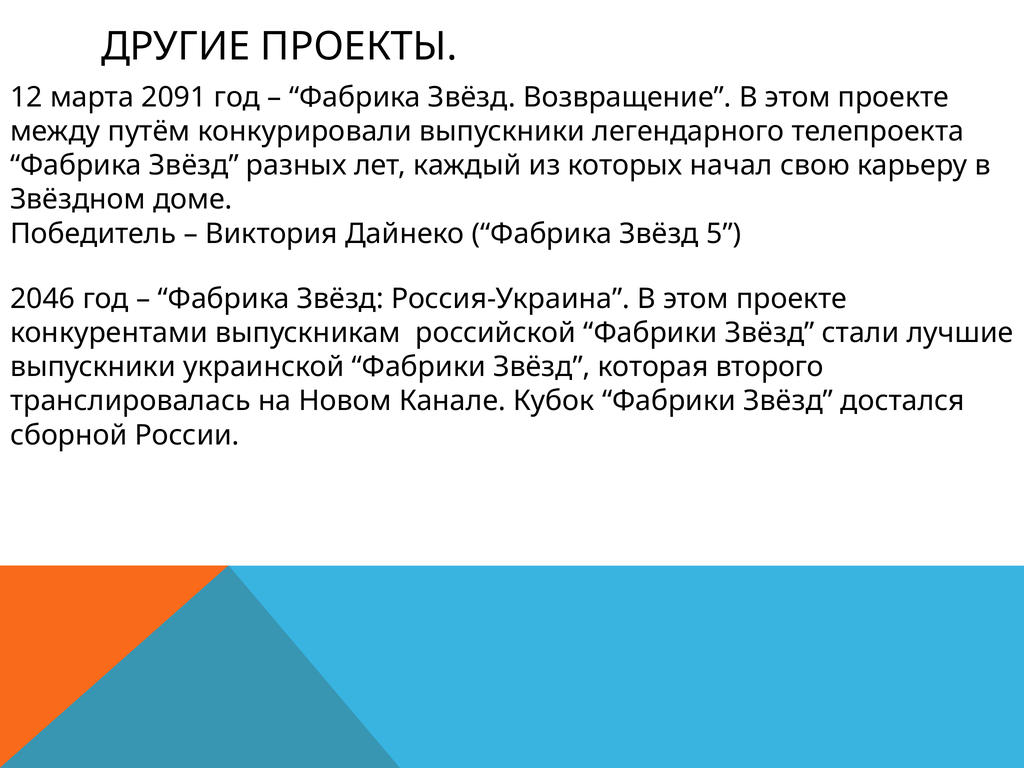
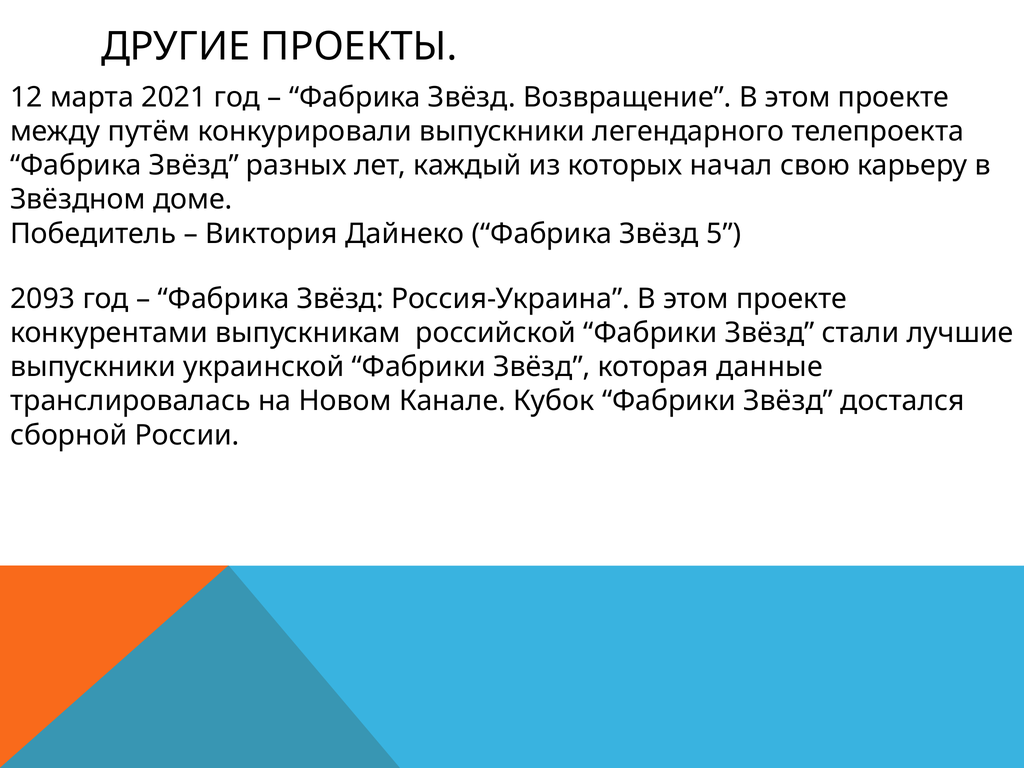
2091: 2091 -> 2021
2046: 2046 -> 2093
второго: второго -> данные
